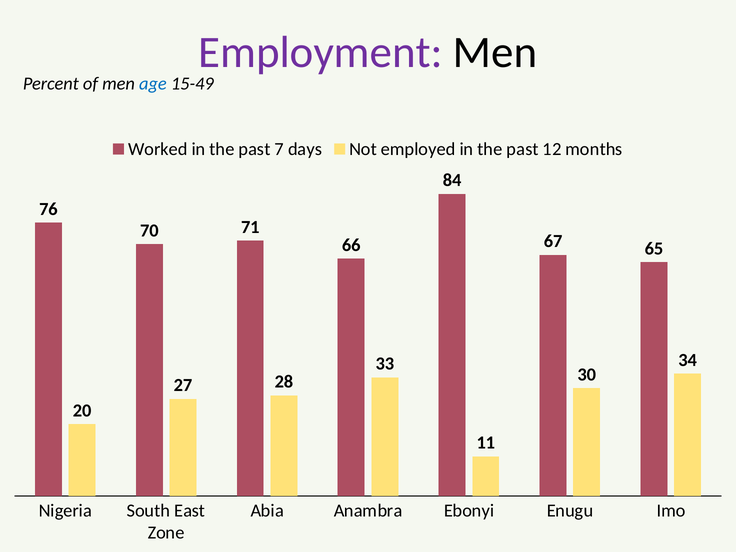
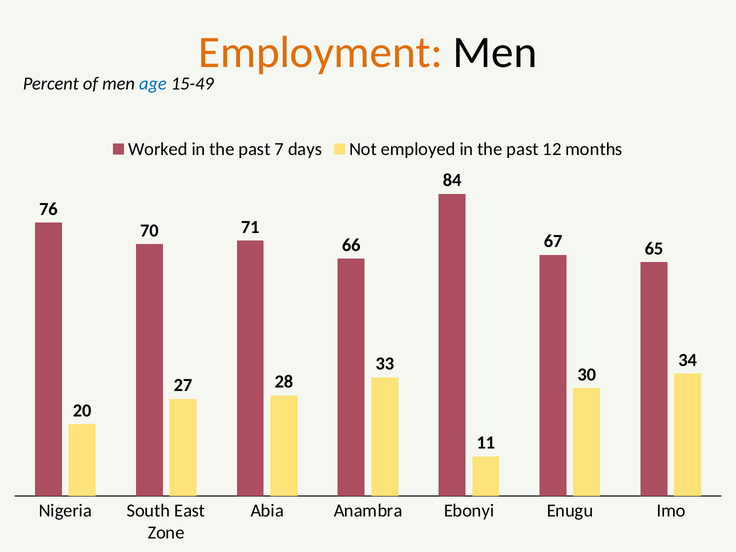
Employment colour: purple -> orange
